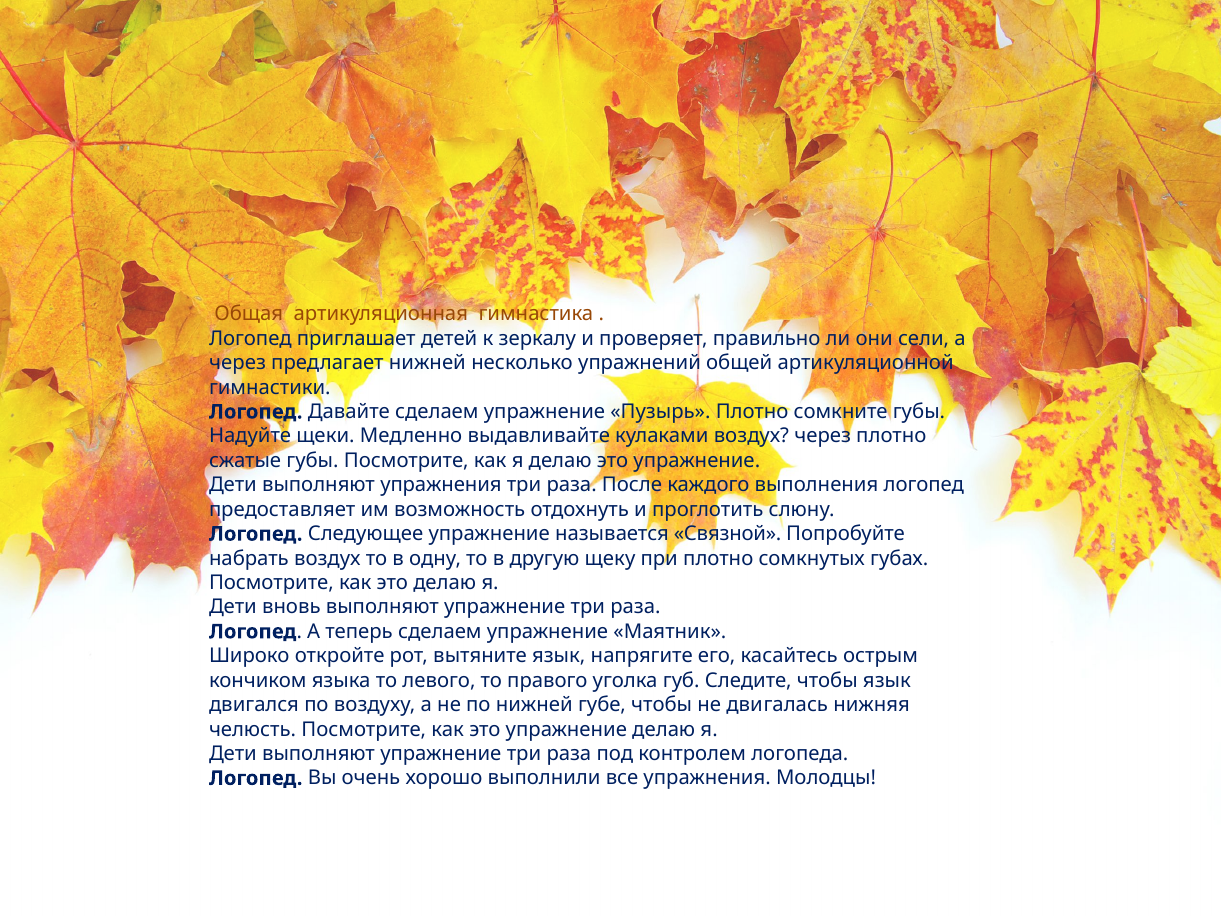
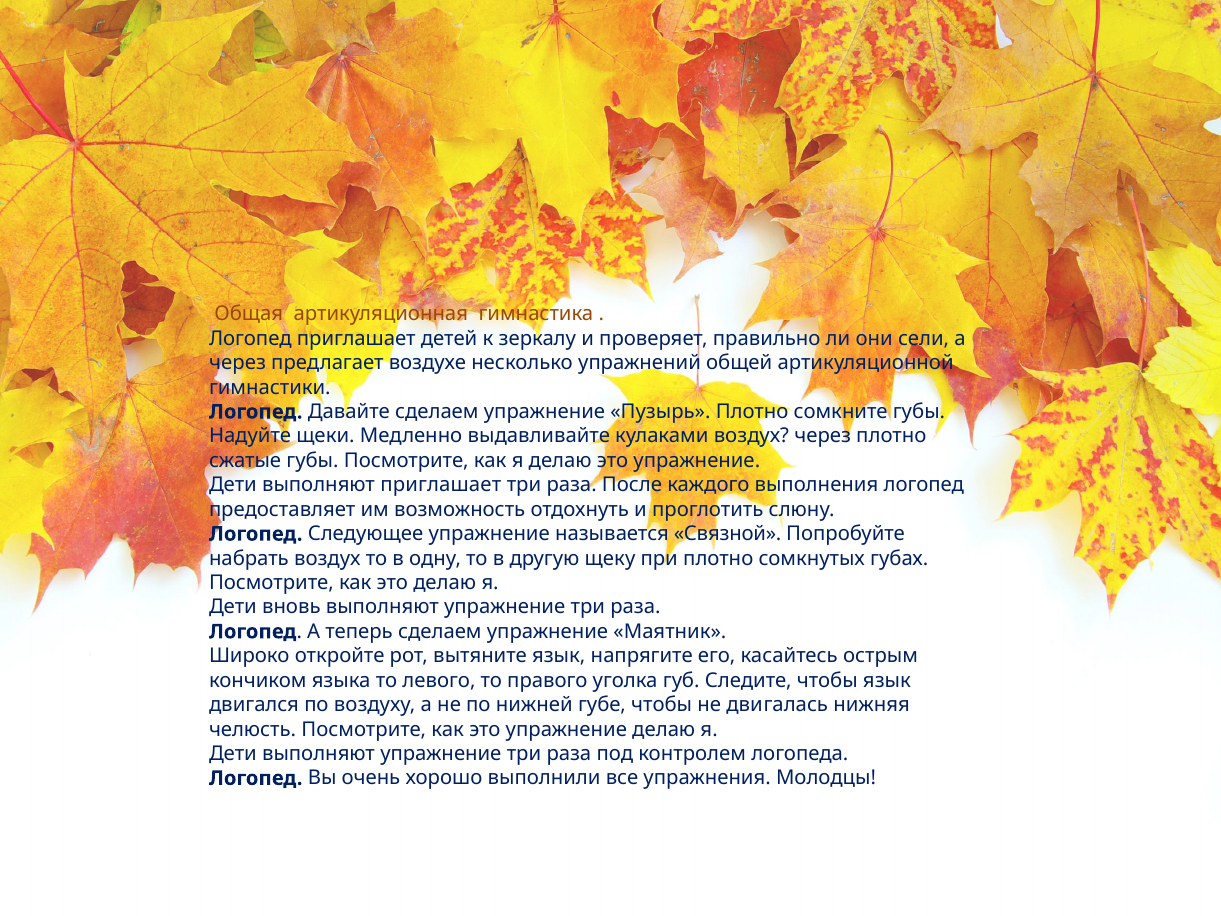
предлагает нижней: нижней -> воздухе
выполняют упражнения: упражнения -> приглашает
